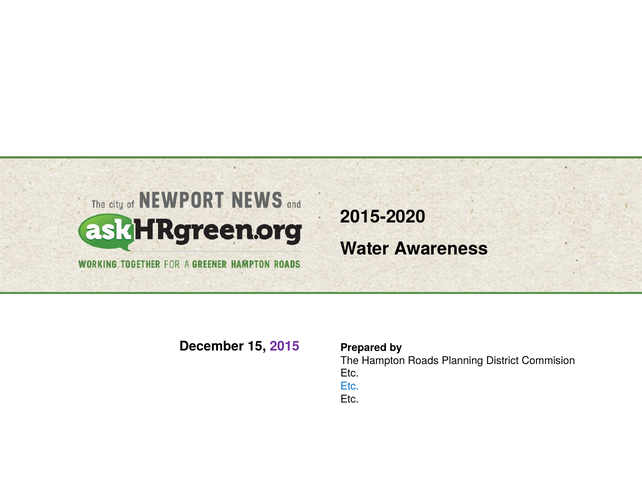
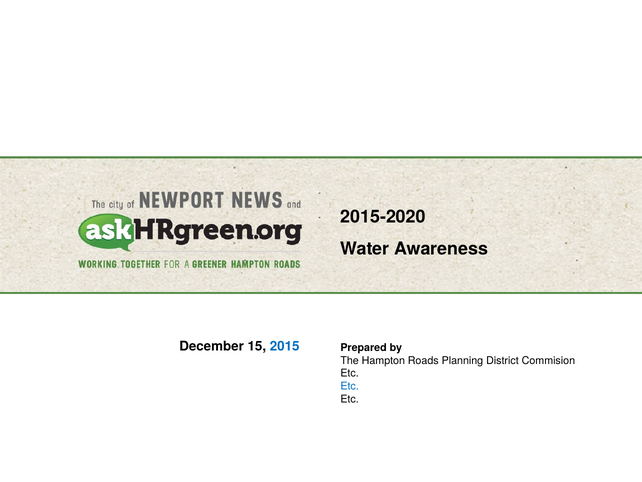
2015 colour: purple -> blue
